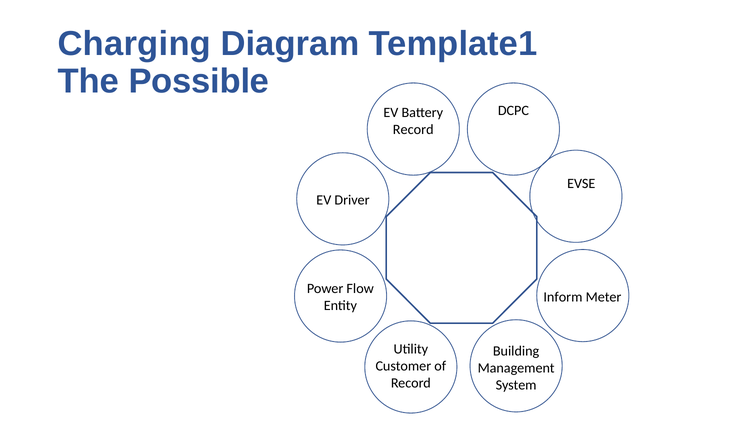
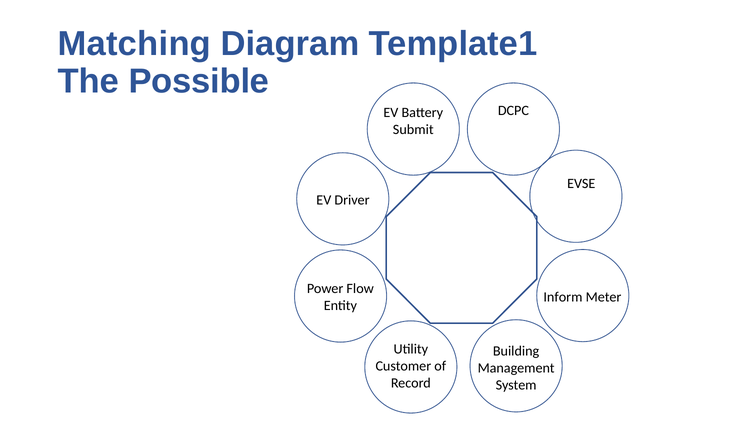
Charging: Charging -> Matching
Record at (413, 129): Record -> Submit
